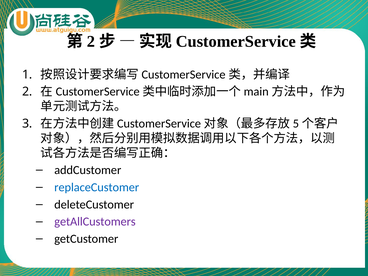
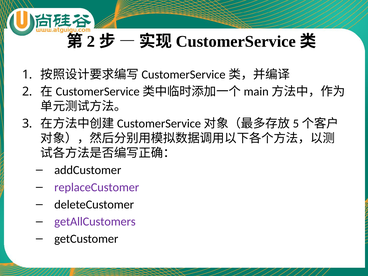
replaceCustomer colour: blue -> purple
